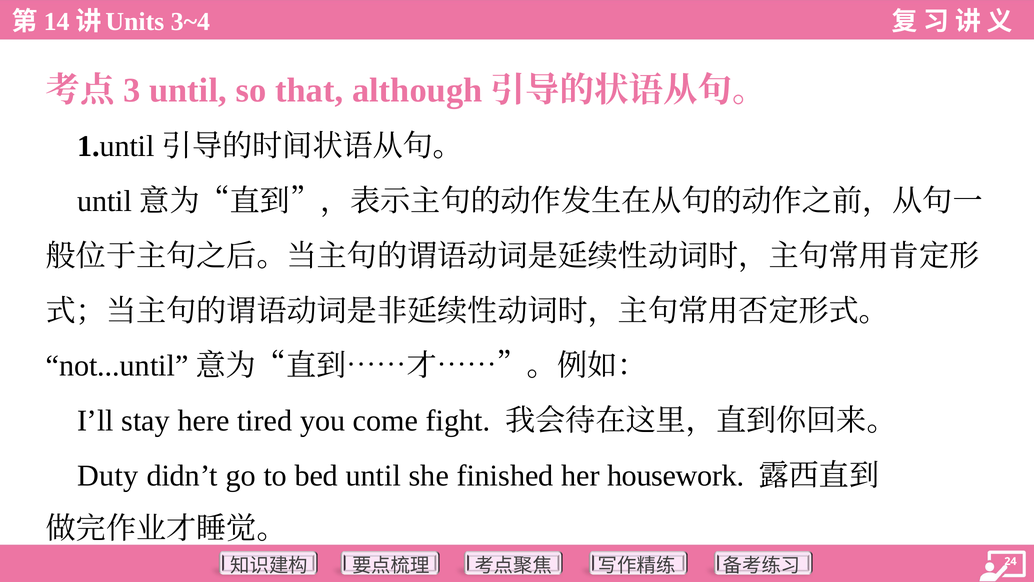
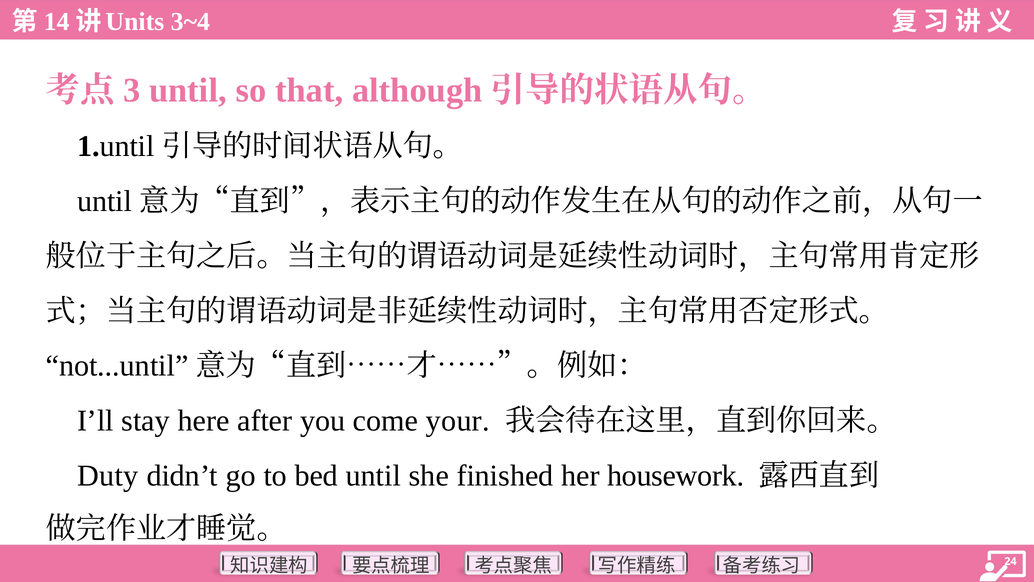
tired: tired -> after
fight: fight -> your
